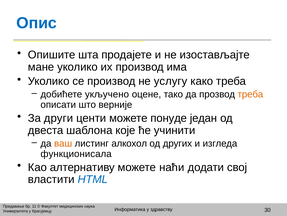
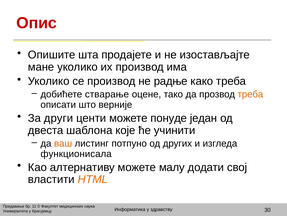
Опис colour: blue -> red
услугу: услугу -> радње
укључено: укључено -> стварање
алкохол: алкохол -> потпуно
наћи: наћи -> малу
HTML colour: blue -> orange
